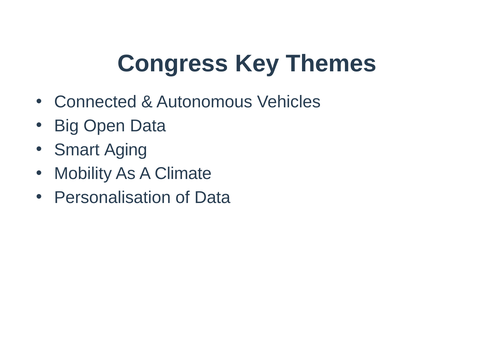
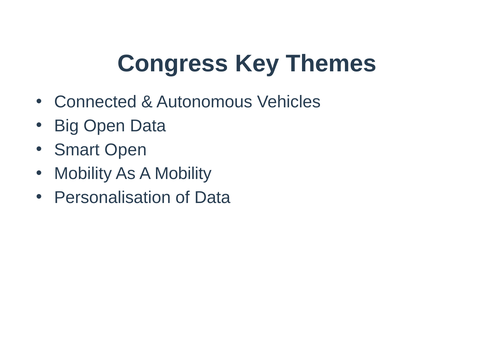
Smart Aging: Aging -> Open
A Climate: Climate -> Mobility
